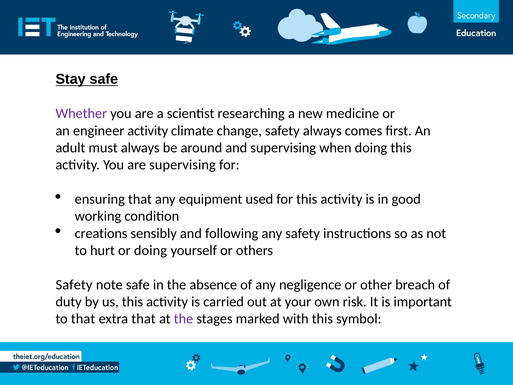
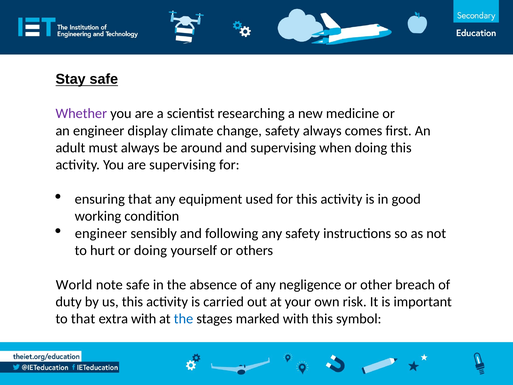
engineer activity: activity -> display
creations at (101, 233): creations -> engineer
Safety at (74, 285): Safety -> World
extra that: that -> with
the at (184, 319) colour: purple -> blue
